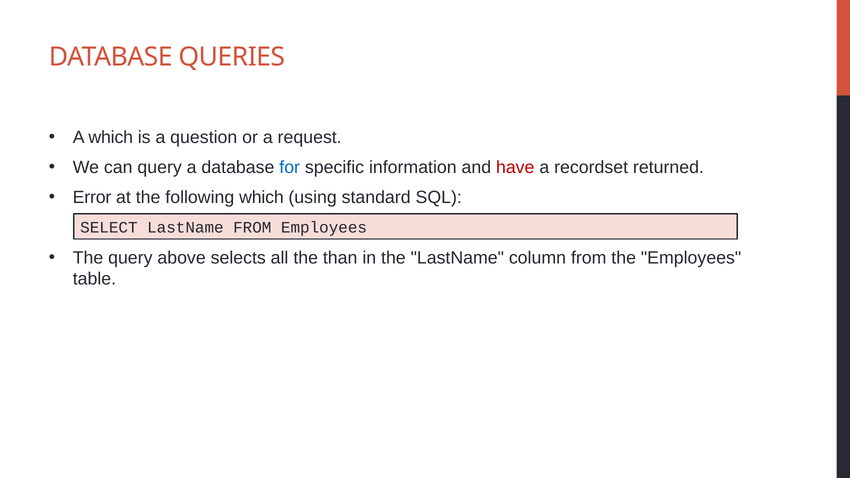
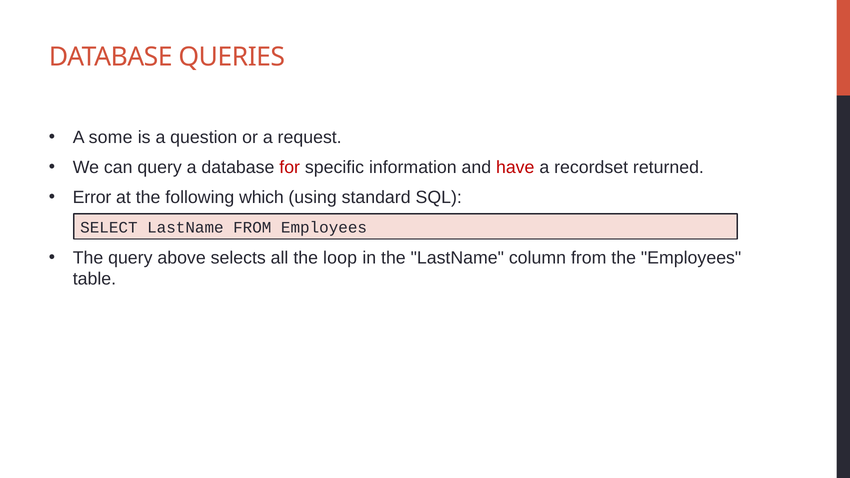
A which: which -> some
for colour: blue -> red
than: than -> loop
